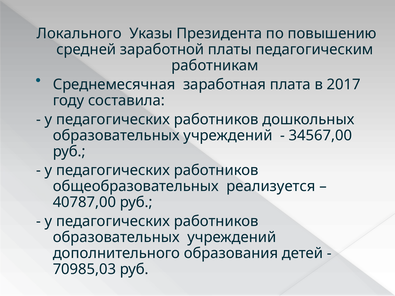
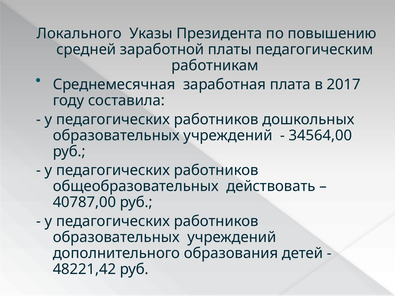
34567,00: 34567,00 -> 34564,00
реализуется: реализуется -> действовать
70985,03: 70985,03 -> 48221,42
